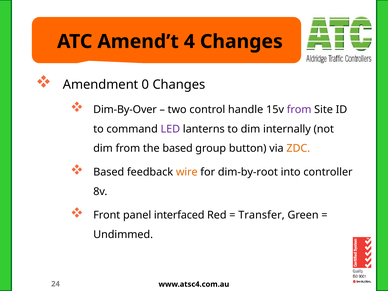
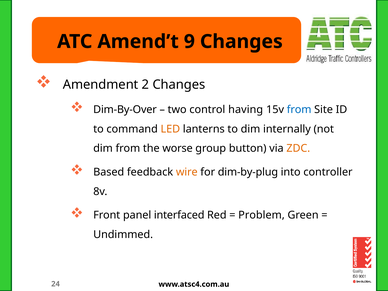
4: 4 -> 9
0: 0 -> 2
handle: handle -> having
from at (299, 110) colour: purple -> blue
LED colour: purple -> orange
the based: based -> worse
dim-by-root: dim-by-root -> dim-by-plug
Transfer: Transfer -> Problem
